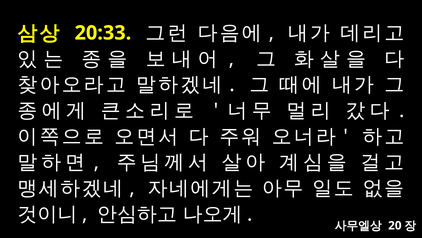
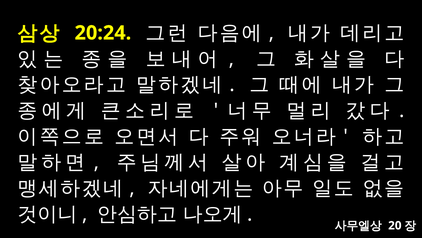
20:33: 20:33 -> 20:24
